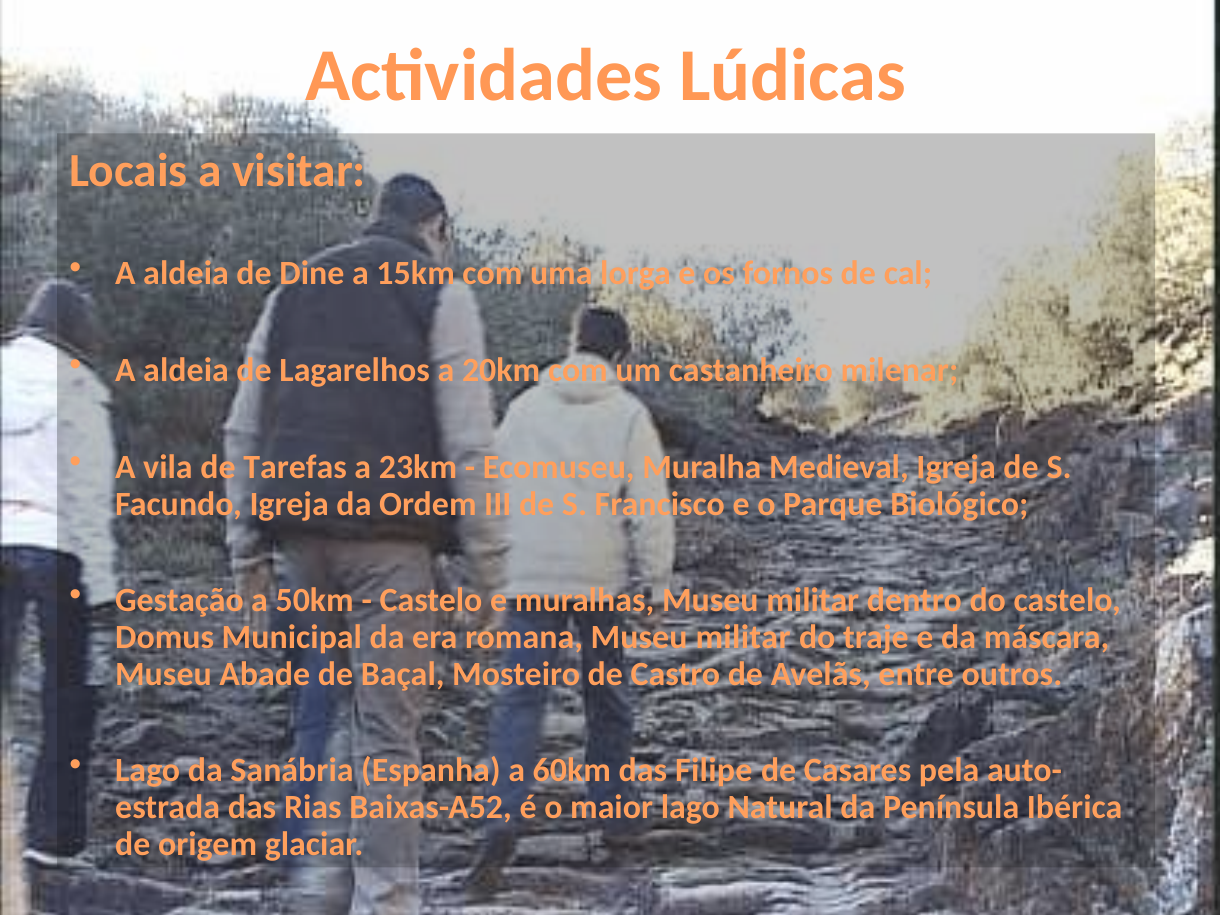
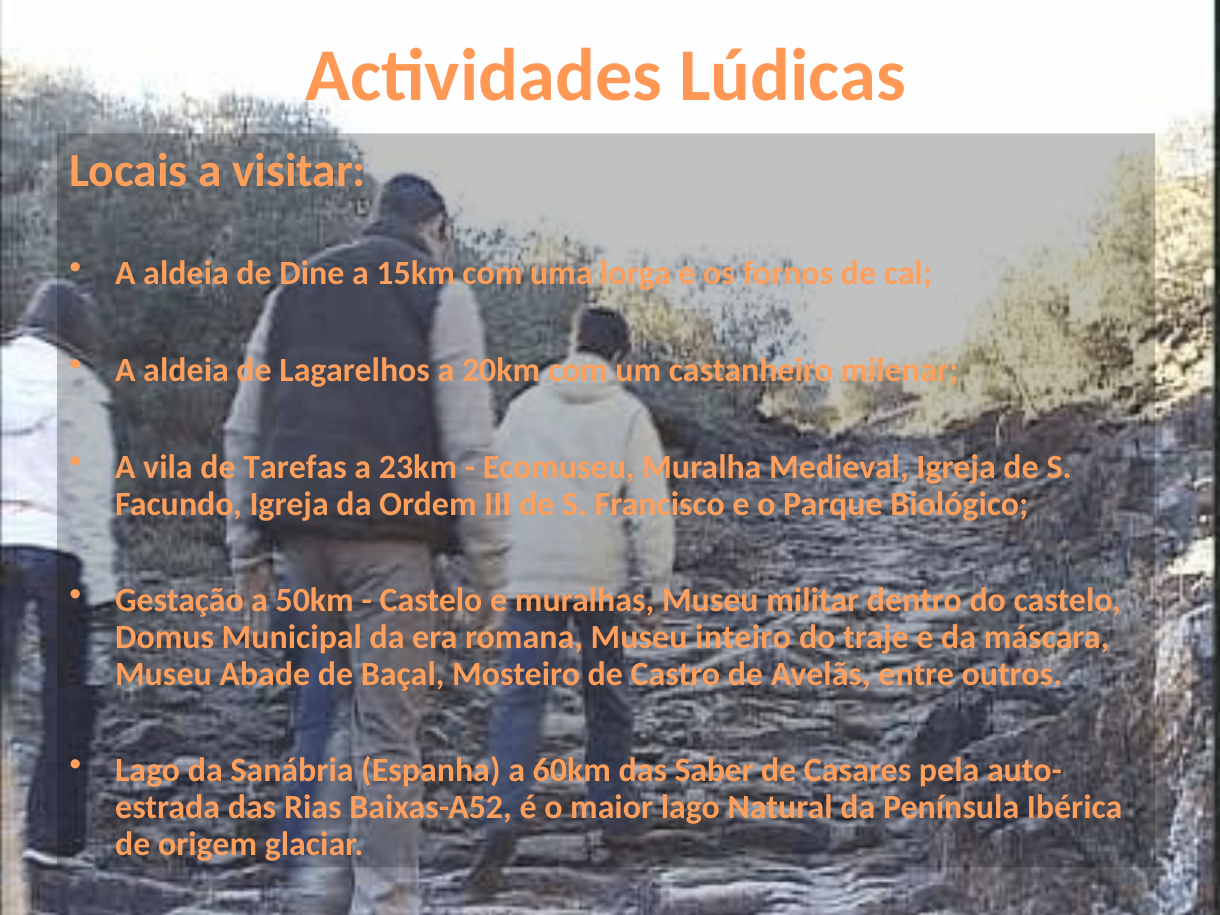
romana Museu militar: militar -> inteiro
Filipe: Filipe -> Saber
